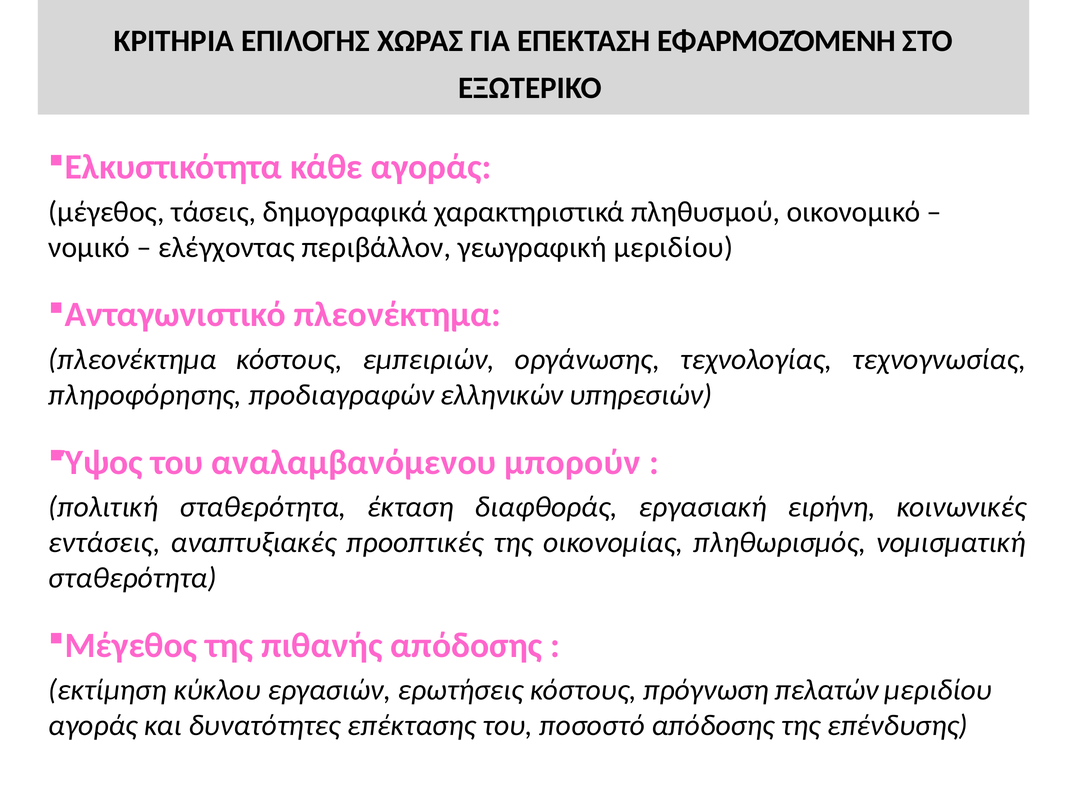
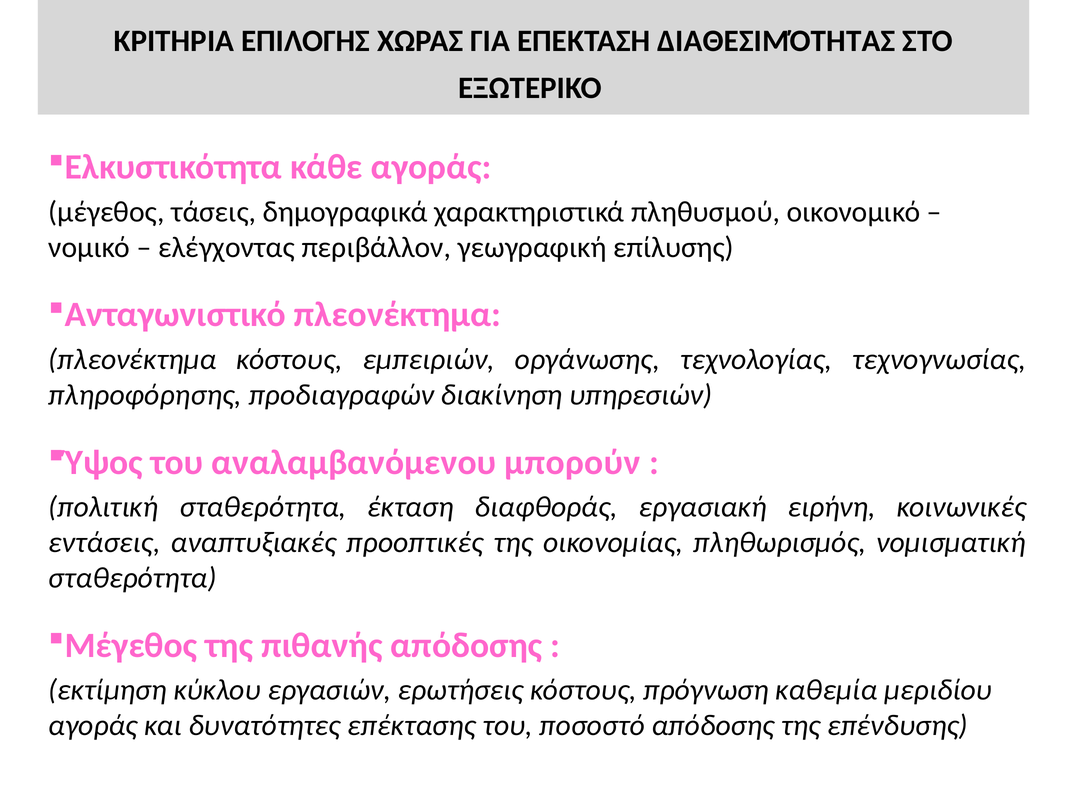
ΕΦΑΡΜΟΖΌΜΕΝΗ: ΕΦΑΡΜΟΖΌΜΕΝΗ -> ΔΙΑΘΕΣΙΜΌΤΗΤΑΣ
γεωγραφική μεριδίου: μεριδίου -> επίλυσης
ελληνικών: ελληνικών -> διακίνηση
πελατών: πελατών -> καθεμία
